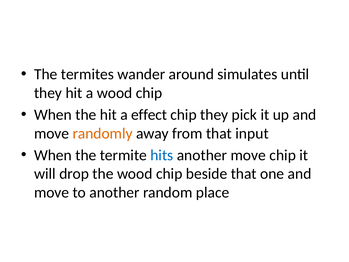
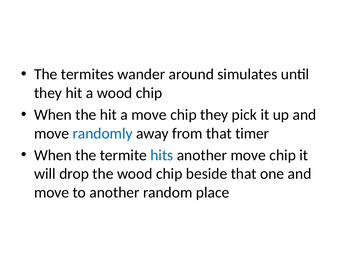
a effect: effect -> move
randomly colour: orange -> blue
input: input -> timer
